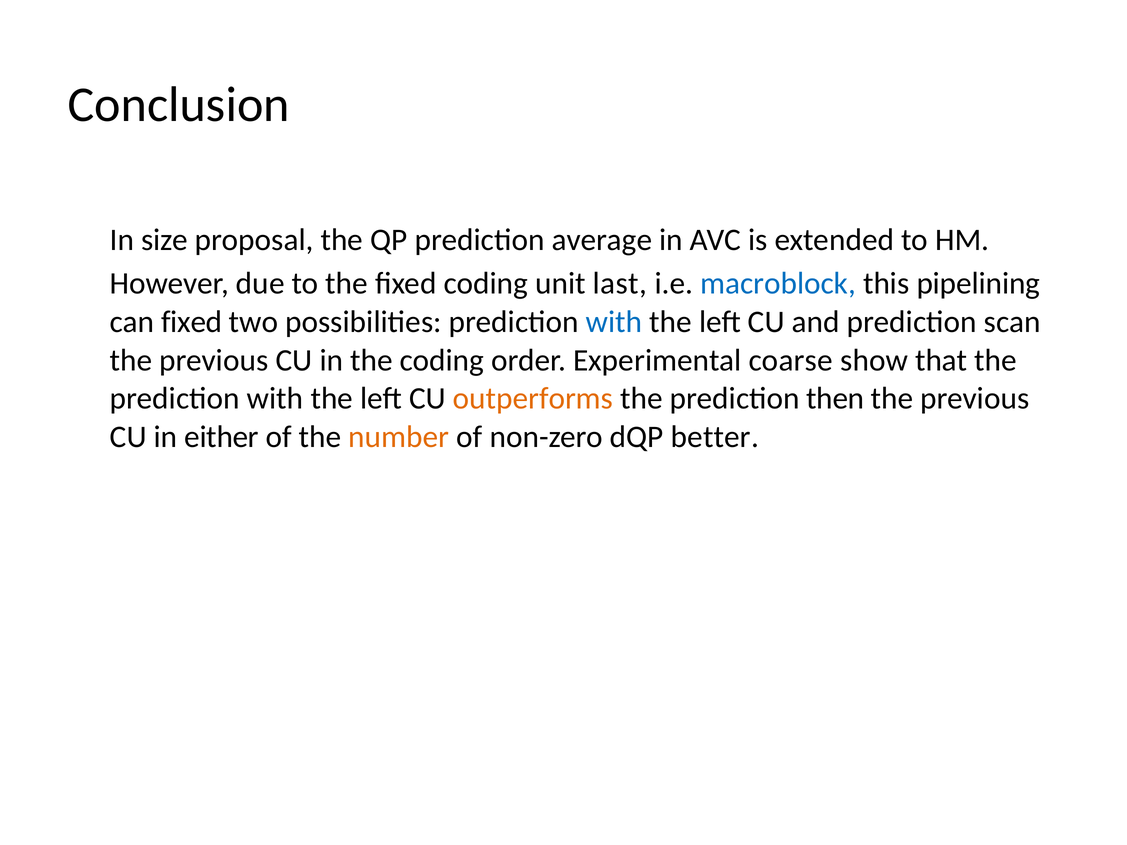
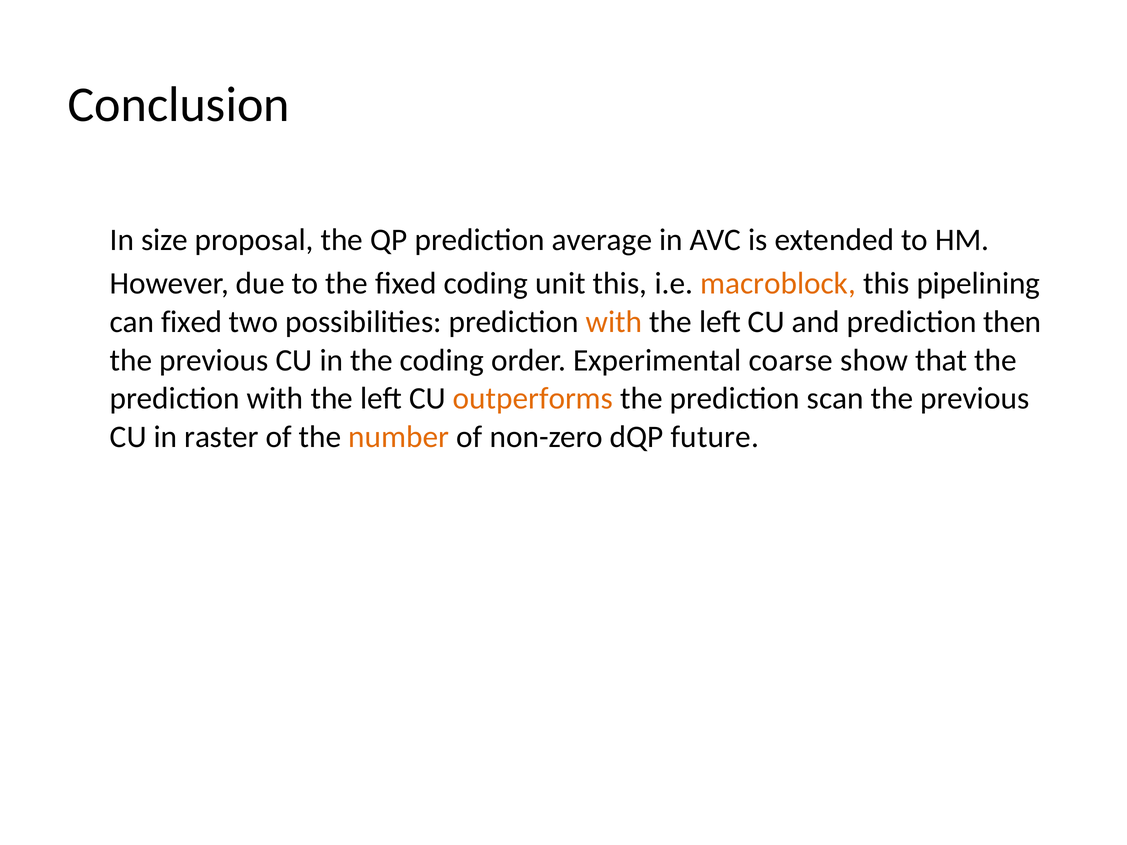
unit last: last -> this
macroblock colour: blue -> orange
with at (614, 322) colour: blue -> orange
scan: scan -> then
then: then -> scan
either: either -> raster
better: better -> future
